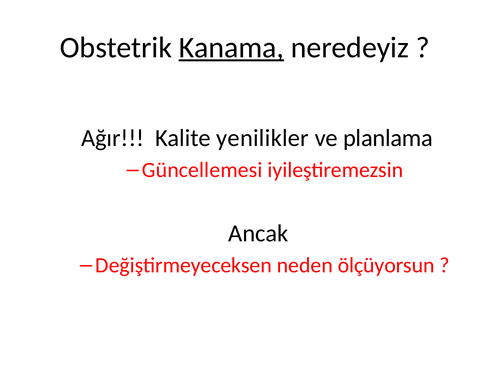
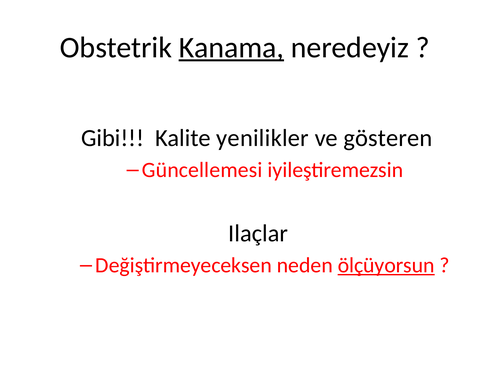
Ağır: Ağır -> Gibi
planlama: planlama -> gösteren
Ancak: Ancak -> Ilaçlar
ölçüyorsun underline: none -> present
